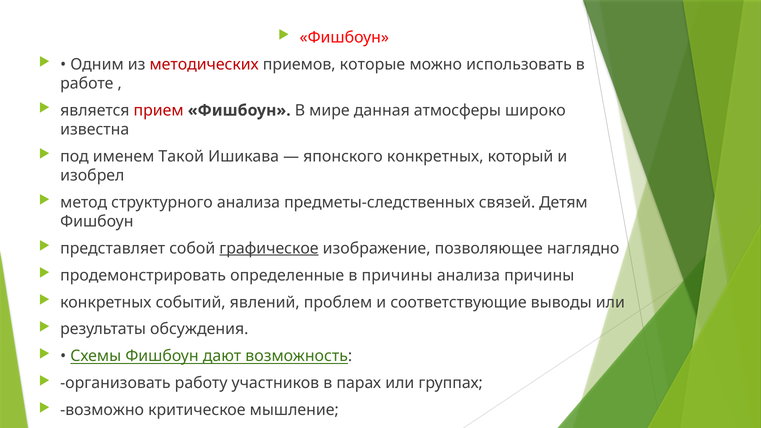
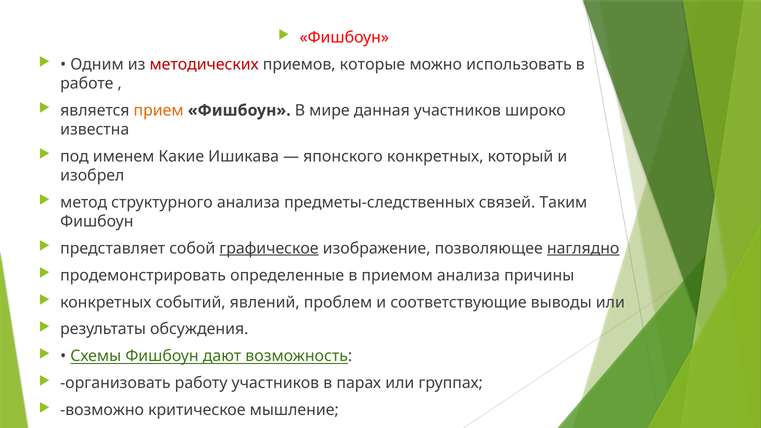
прием colour: red -> orange
данная атмосферы: атмосферы -> участников
Такой: Такой -> Какие
Детям: Детям -> Таким
наглядно underline: none -> present
в причины: причины -> приемом
